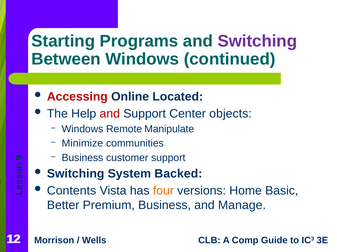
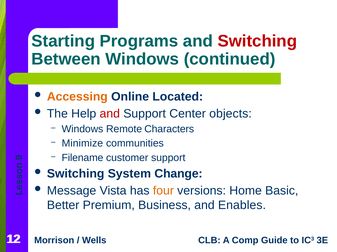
Switching at (257, 41) colour: purple -> red
Accessing colour: red -> orange
Manipulate: Manipulate -> Characters
Business at (82, 158): Business -> Filename
Backed: Backed -> Change
Contents: Contents -> Message
Manage: Manage -> Enables
